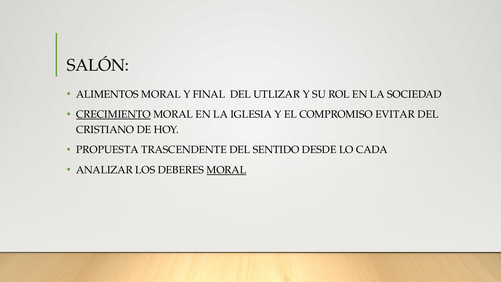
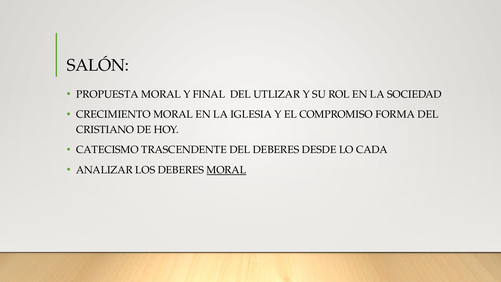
ALIMENTOS: ALIMENTOS -> PROPUESTA
CRECIMIENTO underline: present -> none
EVITAR: EVITAR -> FORMA
PROPUESTA: PROPUESTA -> CATECISMO
DEL SENTIDO: SENTIDO -> DEBERES
